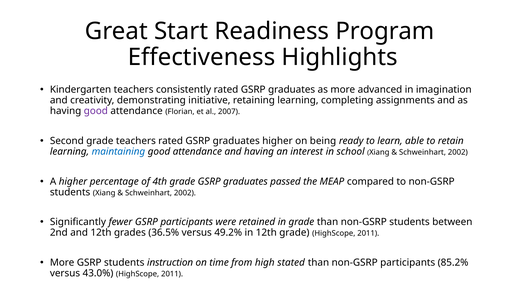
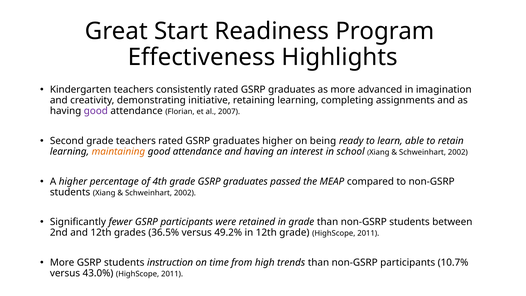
maintaining colour: blue -> orange
stated: stated -> trends
85.2%: 85.2% -> 10.7%
